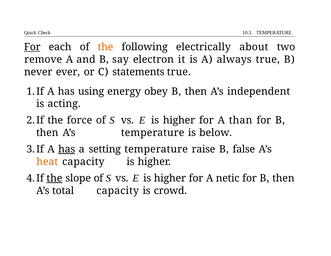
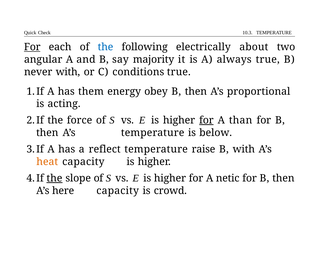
the at (105, 47) colour: orange -> blue
remove: remove -> angular
electron: electron -> majority
never ever: ever -> with
statements: statements -> conditions
using: using -> them
independent: independent -> proportional
for at (206, 120) underline: none -> present
has at (67, 149) underline: present -> none
setting: setting -> reflect
B false: false -> with
total: total -> here
